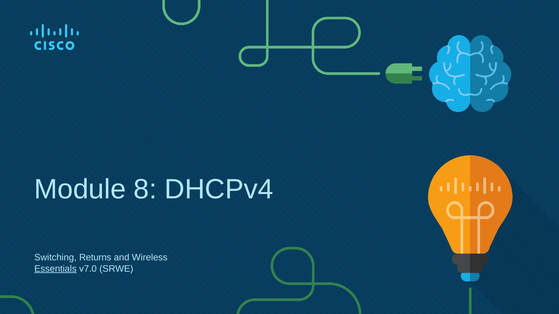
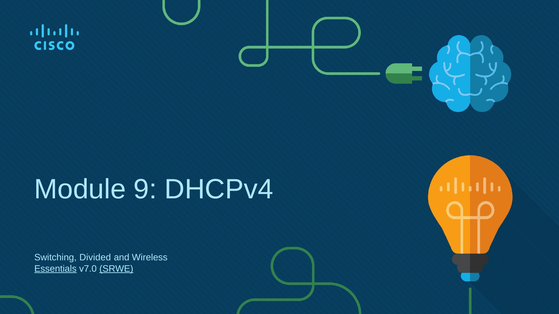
8: 8 -> 9
Returns: Returns -> Divided
SRWE underline: none -> present
